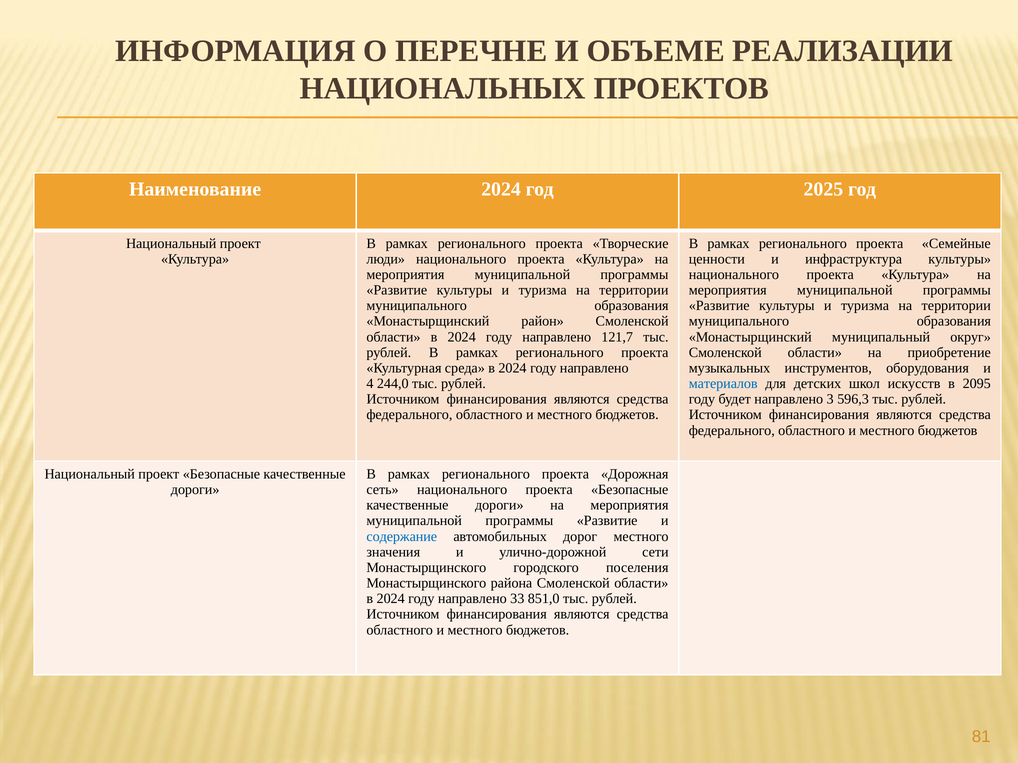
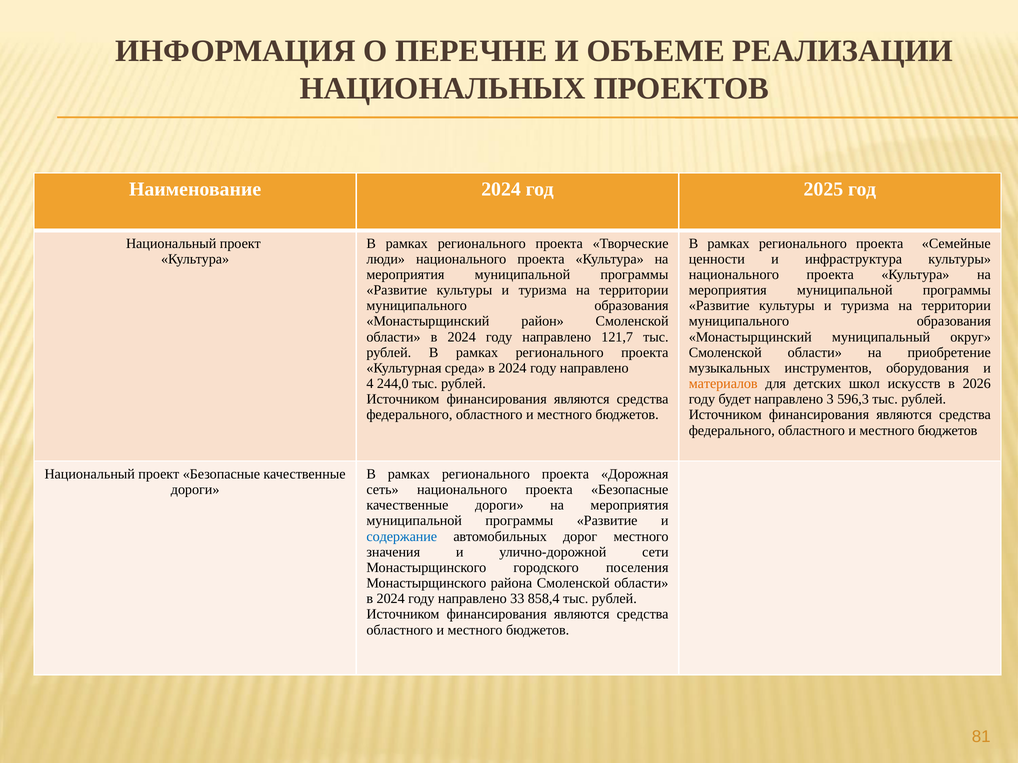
материалов colour: blue -> orange
2095: 2095 -> 2026
851,0: 851,0 -> 858,4
